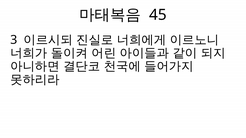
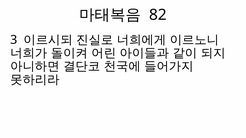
45: 45 -> 82
